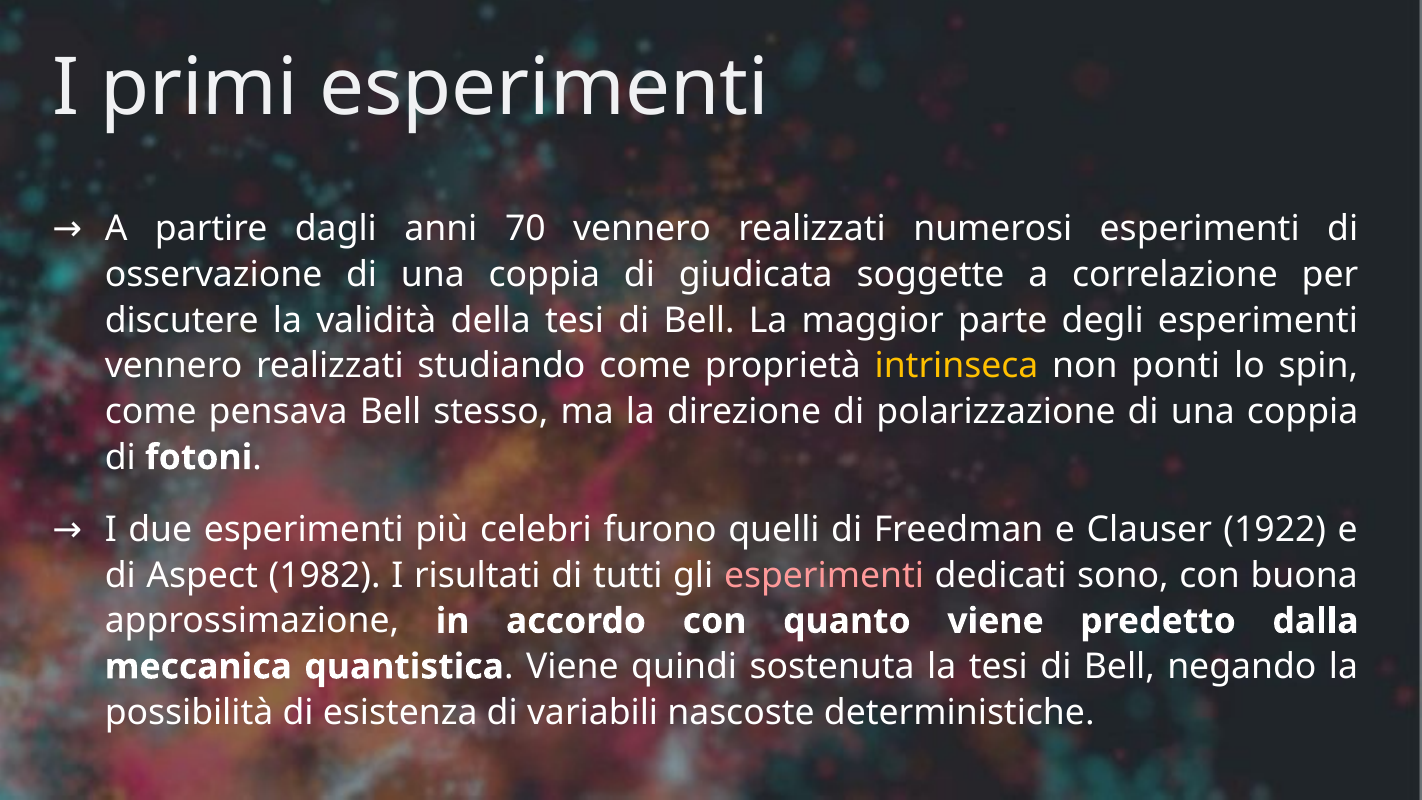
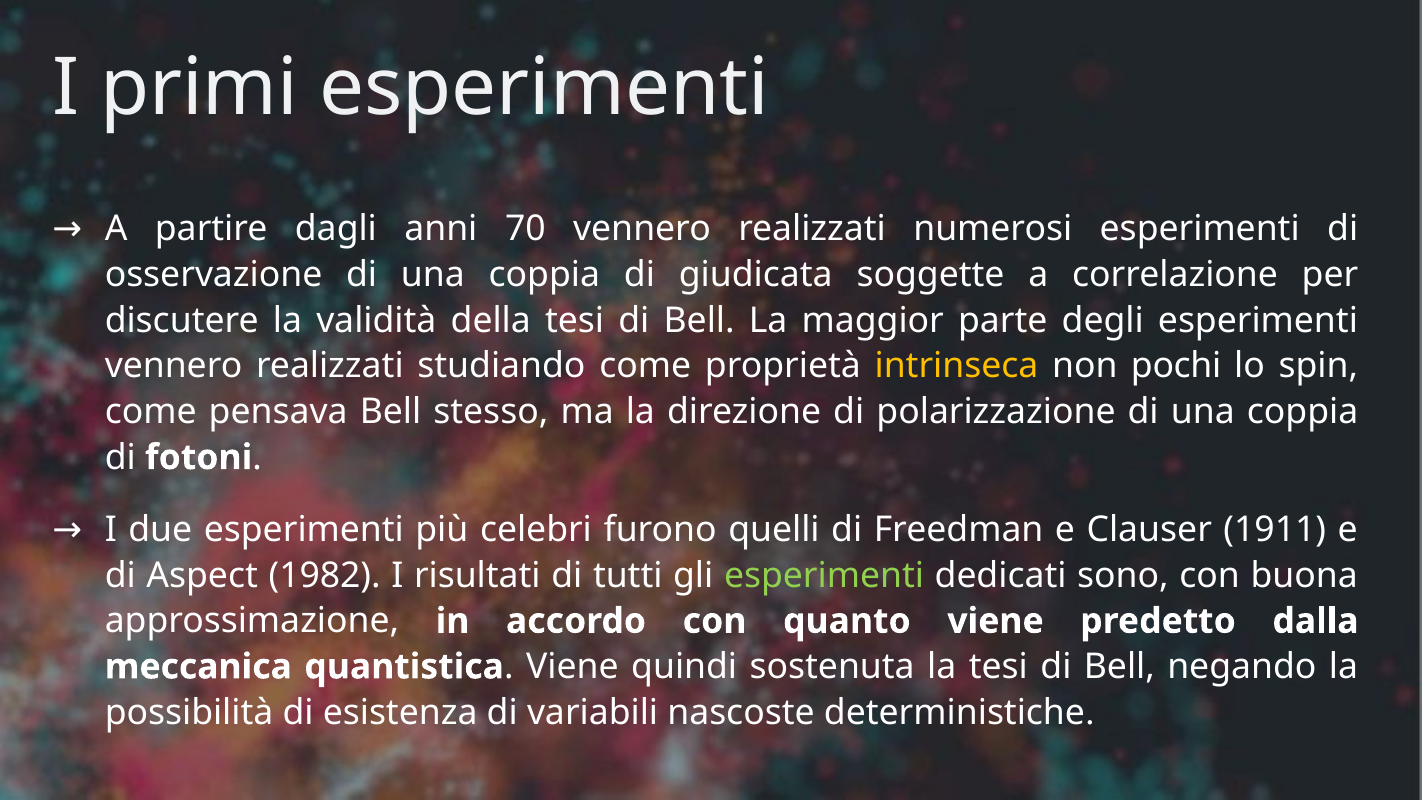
ponti: ponti -> pochi
1922: 1922 -> 1911
esperimenti at (824, 575) colour: pink -> light green
